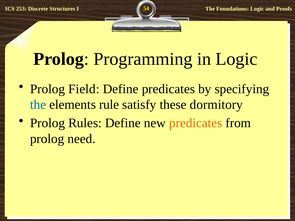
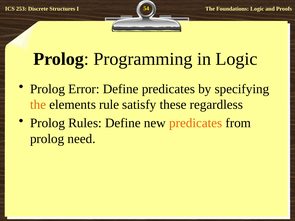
Field: Field -> Error
the at (38, 105) colour: blue -> orange
dormitory: dormitory -> regardless
